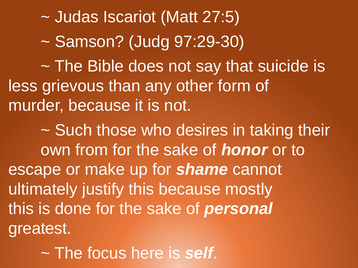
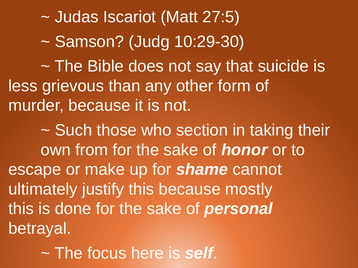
97:29-30: 97:29-30 -> 10:29-30
desires: desires -> section
greatest: greatest -> betrayal
